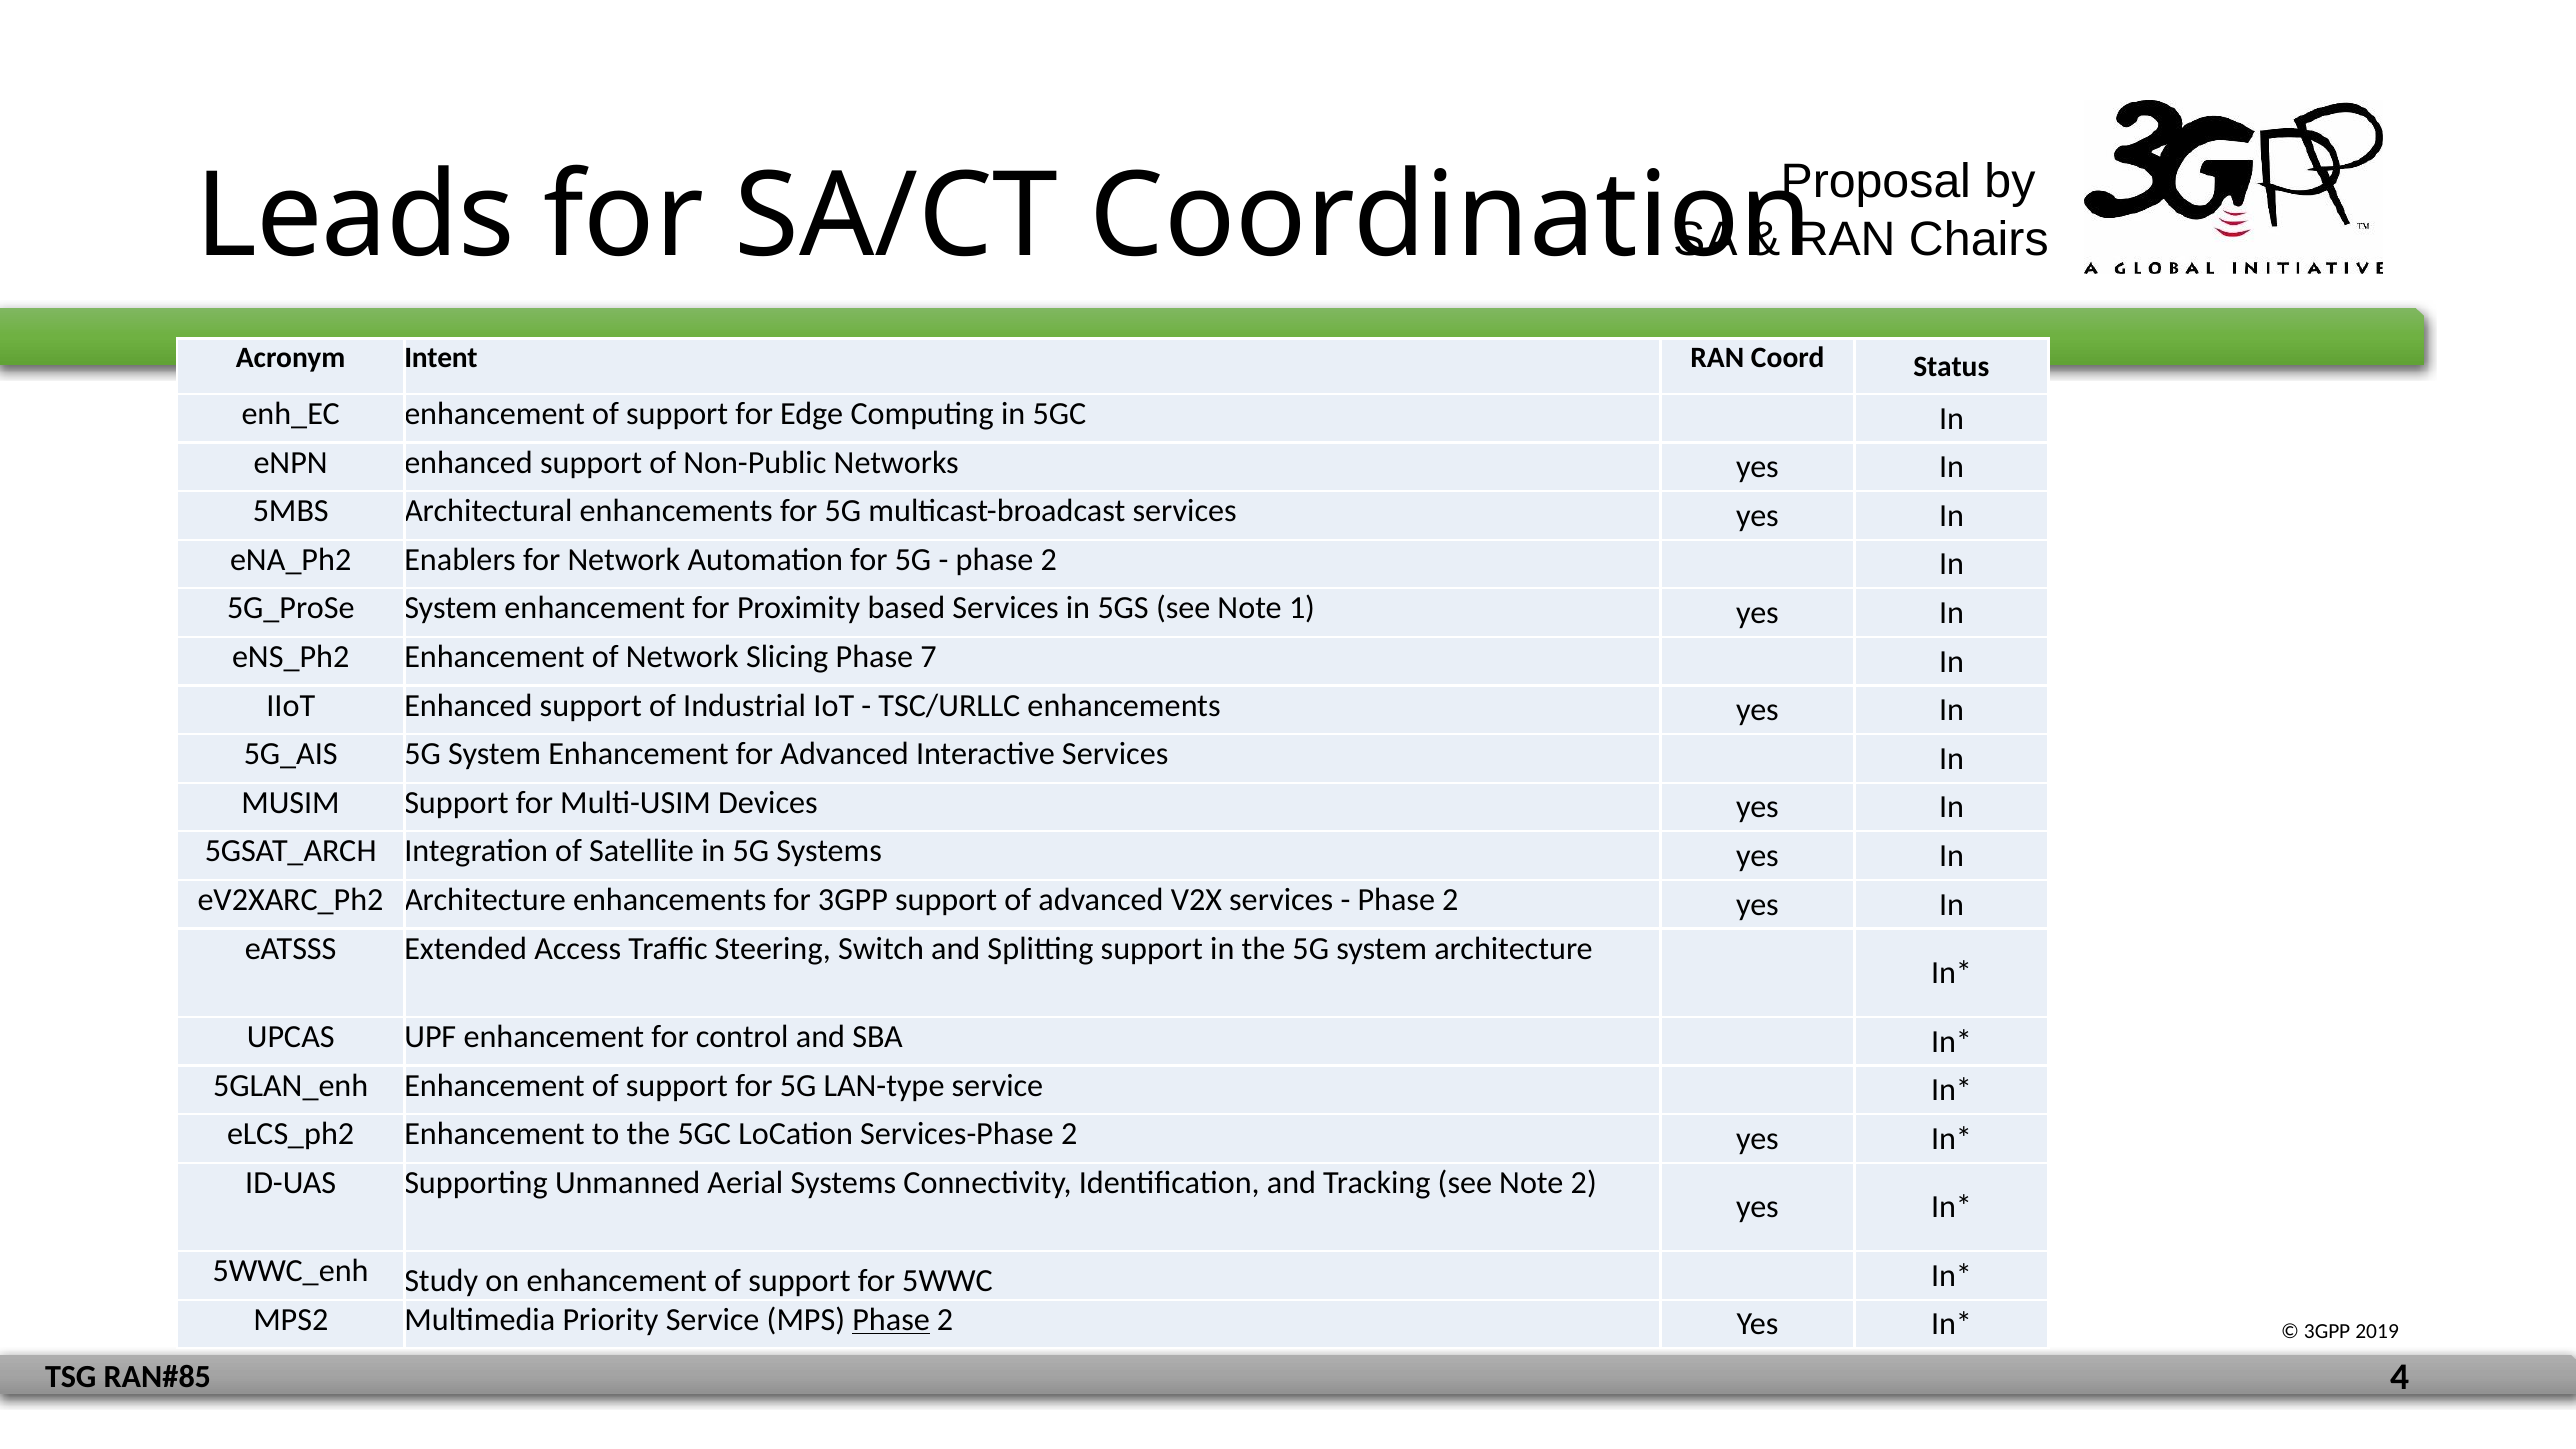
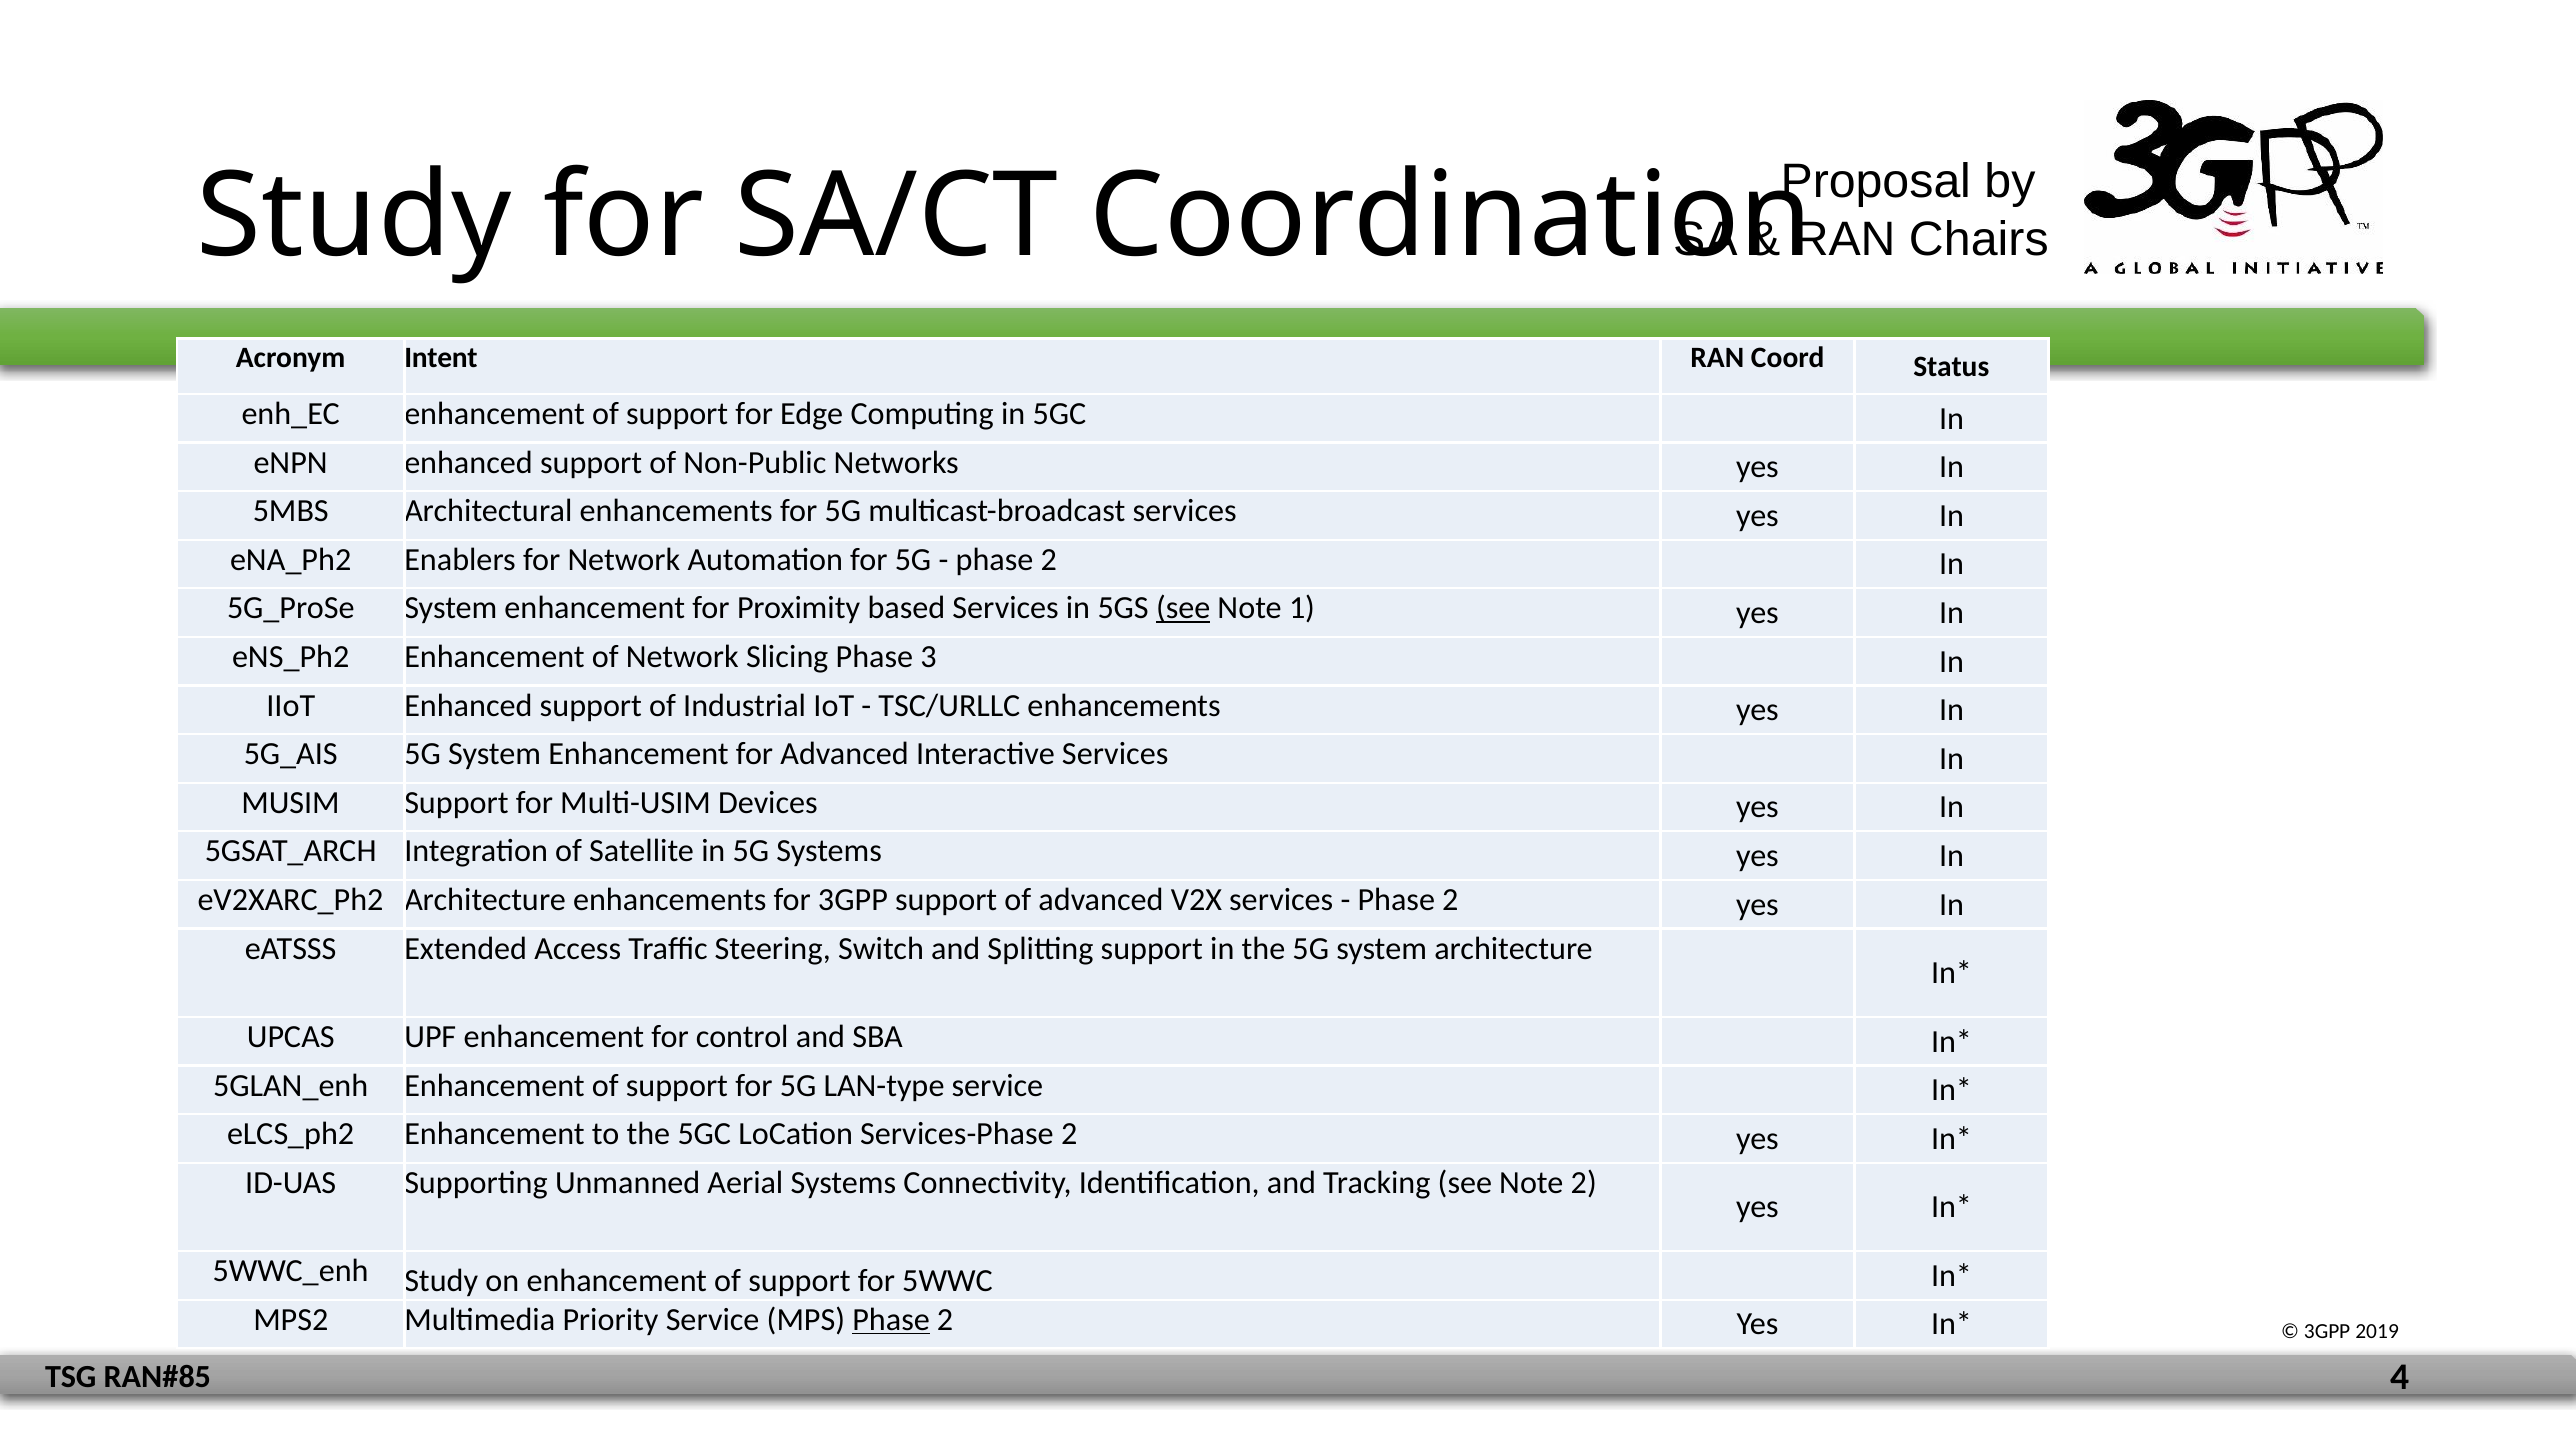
Leads at (355, 216): Leads -> Study
see at (1183, 608) underline: none -> present
7: 7 -> 3
